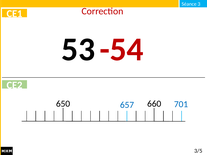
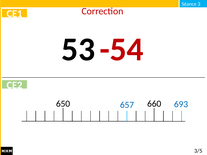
701: 701 -> 693
